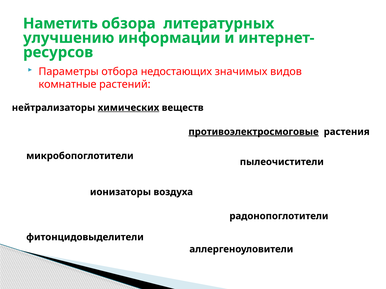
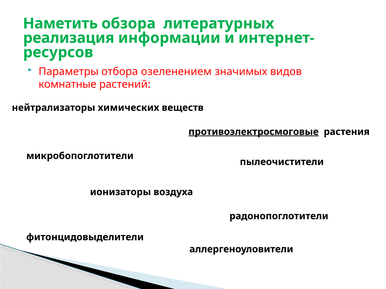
улучшению: улучшению -> реализация
недостающих: недостающих -> озеленением
химических underline: present -> none
